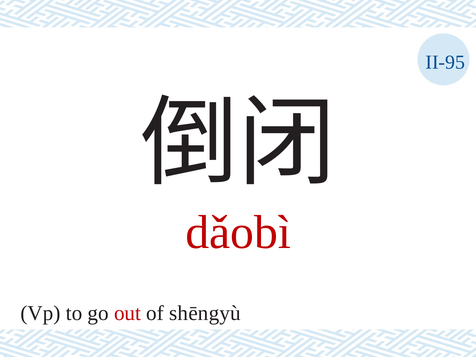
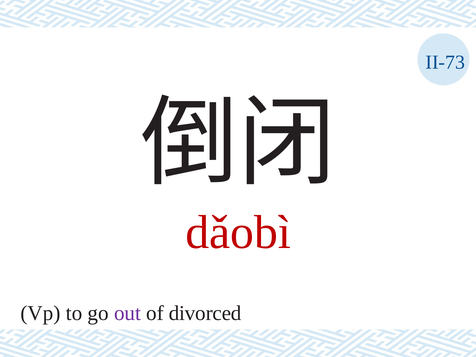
II-95: II-95 -> II-73
out colour: red -> purple
shēngyù: shēngyù -> divorced
